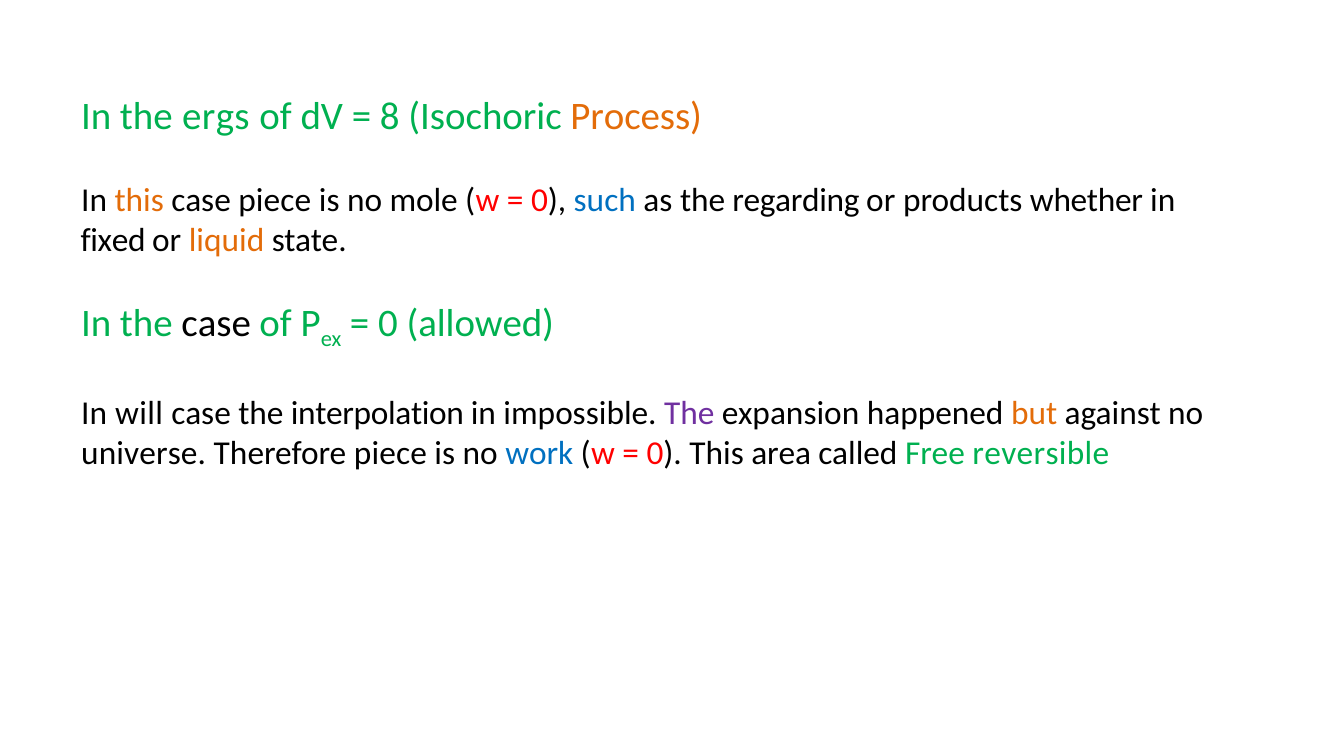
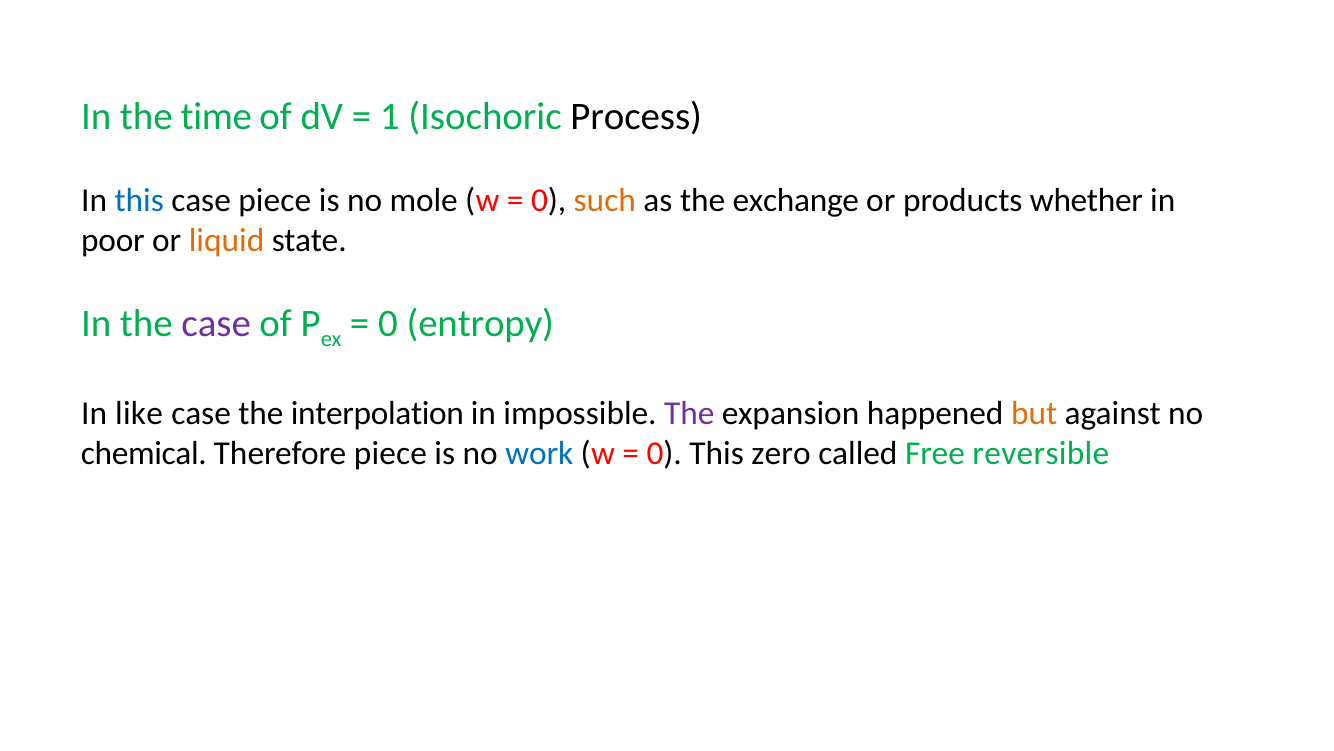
ergs: ergs -> time
8: 8 -> 1
Process colour: orange -> black
this at (139, 200) colour: orange -> blue
such colour: blue -> orange
regarding: regarding -> exchange
fixed: fixed -> poor
case at (216, 324) colour: black -> purple
allowed: allowed -> entropy
will: will -> like
universe: universe -> chemical
area: area -> zero
